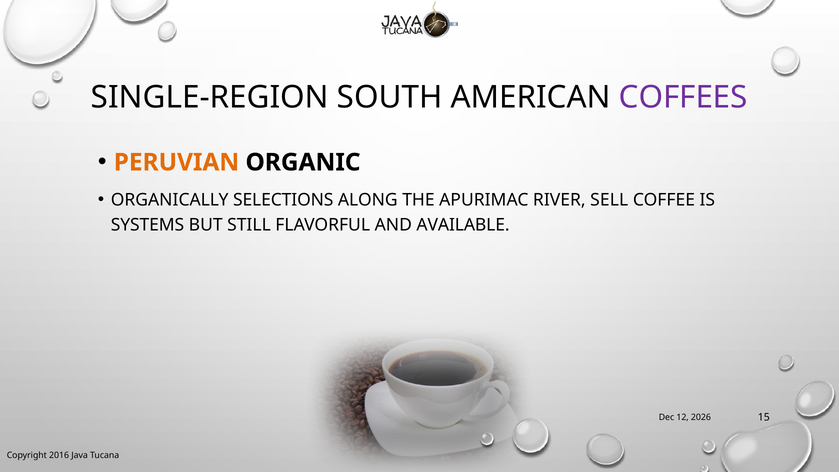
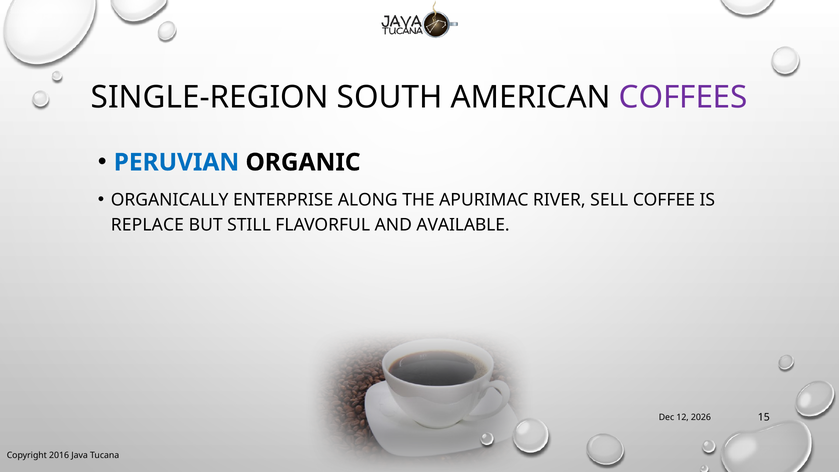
PERUVIAN colour: orange -> blue
SELECTIONS: SELECTIONS -> ENTERPRISE
SYSTEMS: SYSTEMS -> REPLACE
